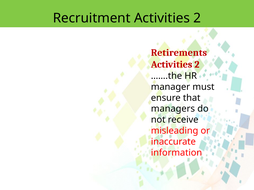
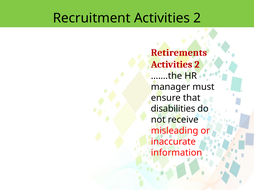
managers: managers -> disabilities
